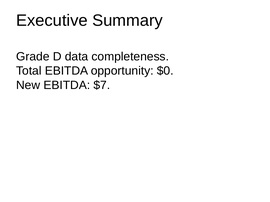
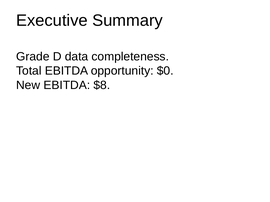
$7: $7 -> $8
